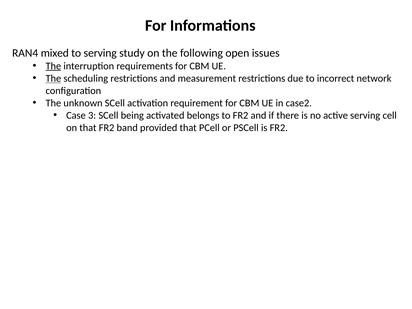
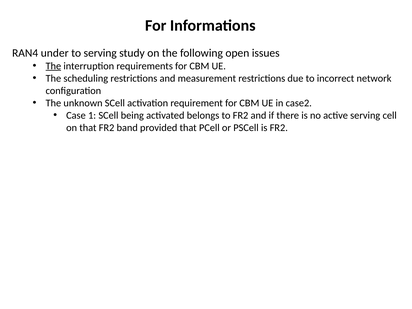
mixed: mixed -> under
The at (53, 78) underline: present -> none
3: 3 -> 1
